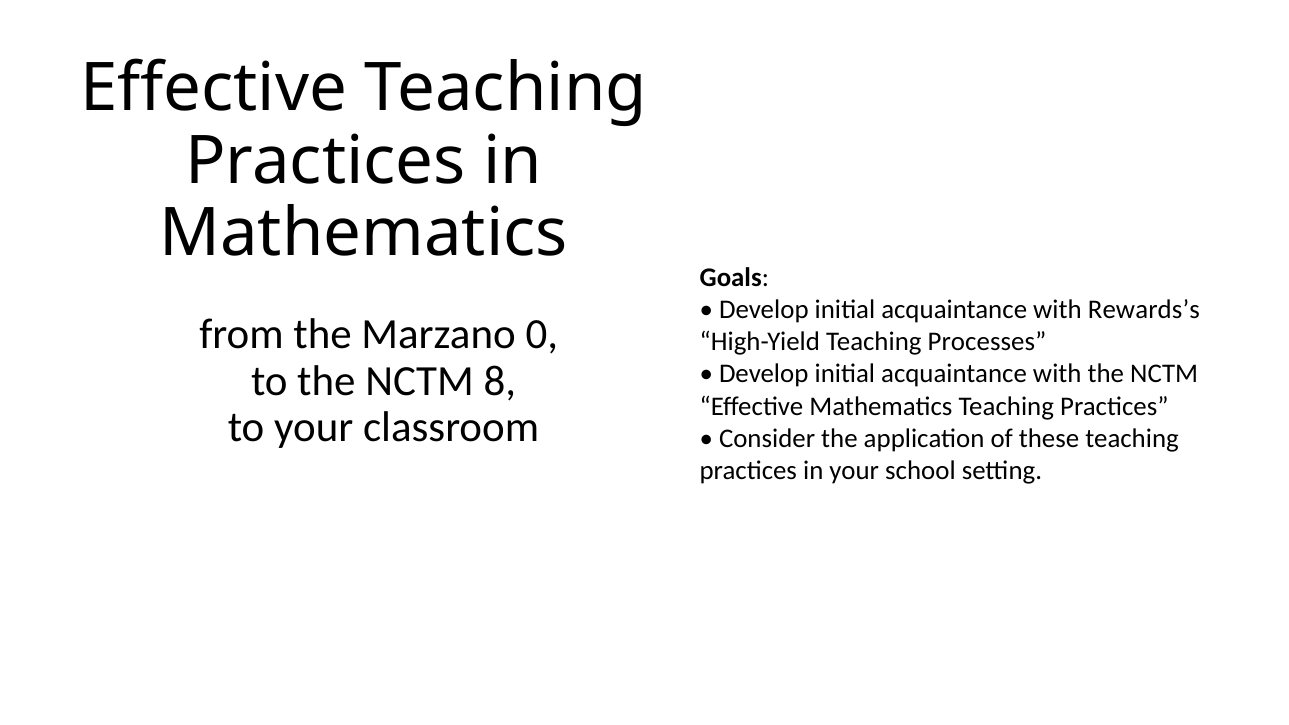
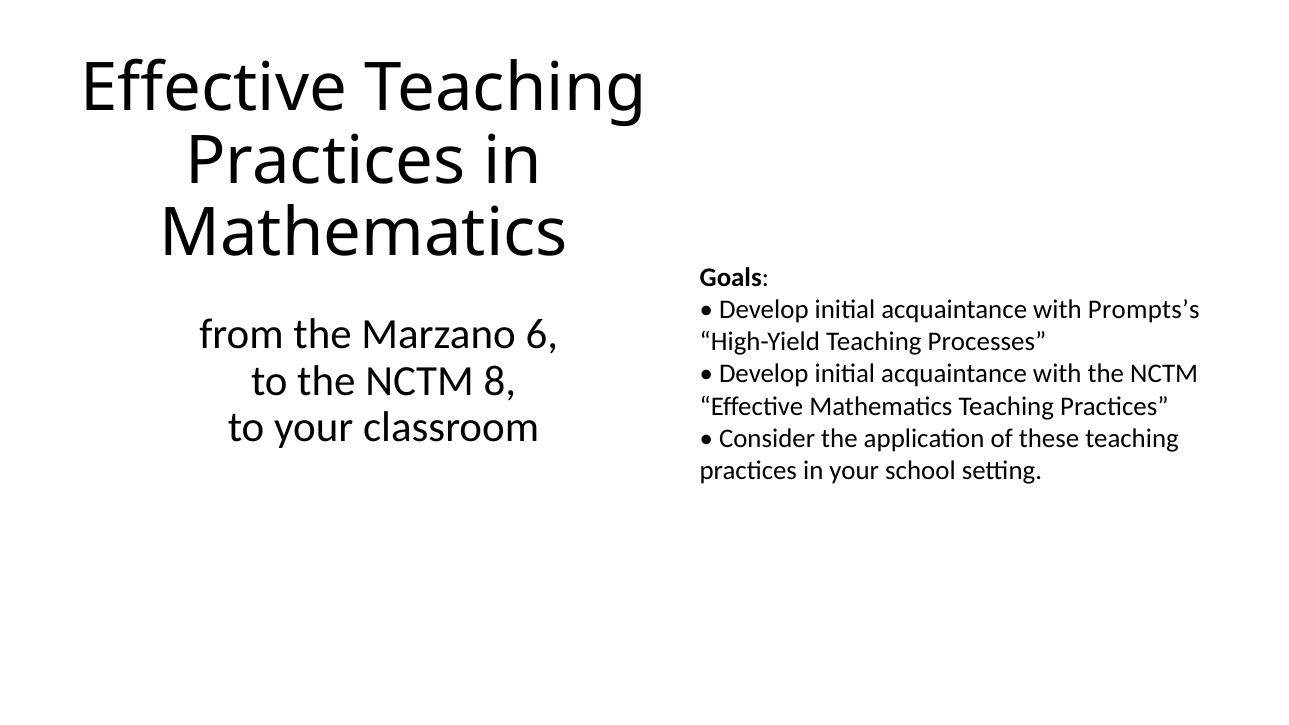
Rewards’s: Rewards’s -> Prompts’s
0: 0 -> 6
